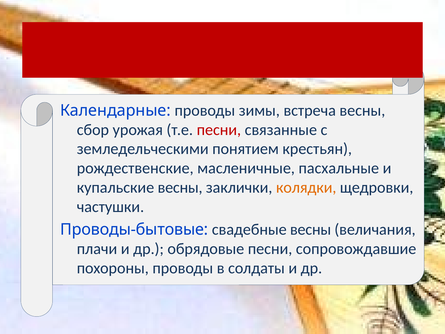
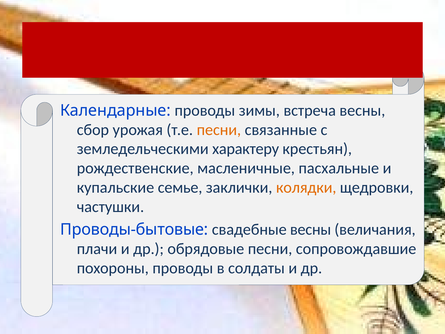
песни at (219, 130) colour: red -> orange
понятием: понятием -> характеру
купальские весны: весны -> семье
